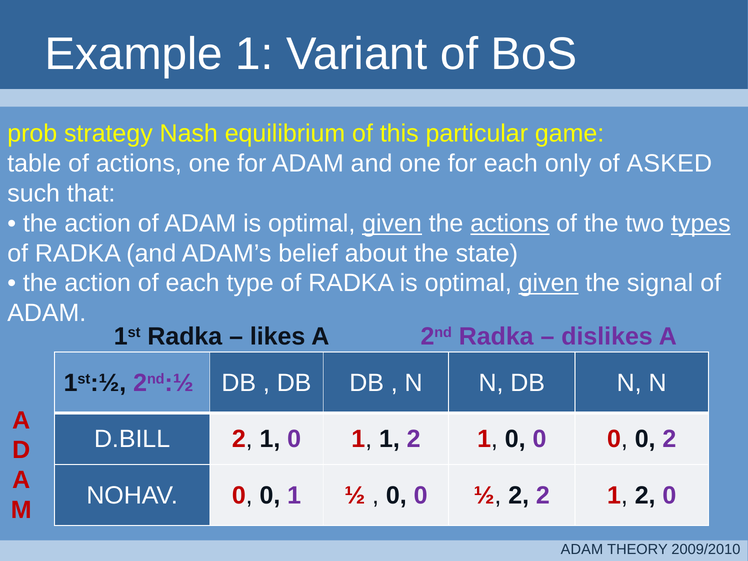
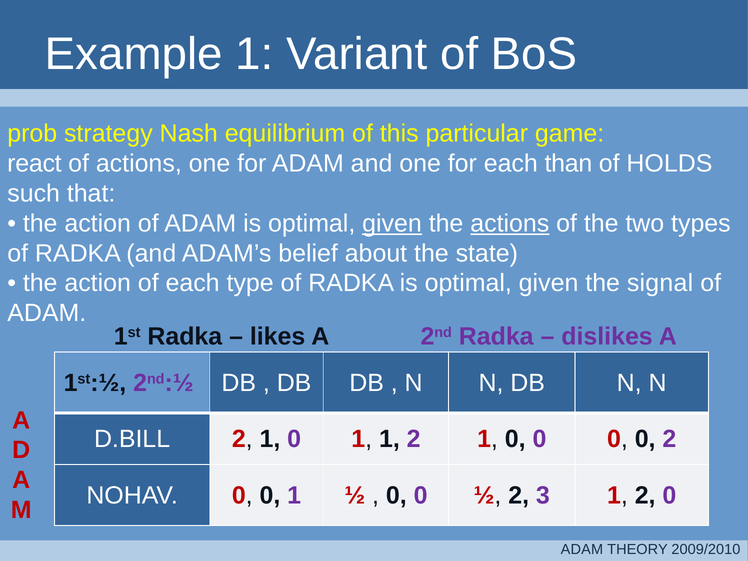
table: table -> react
only: only -> than
ASKED: ASKED -> HOLDS
types underline: present -> none
given at (549, 283) underline: present -> none
2 2: 2 -> 3
